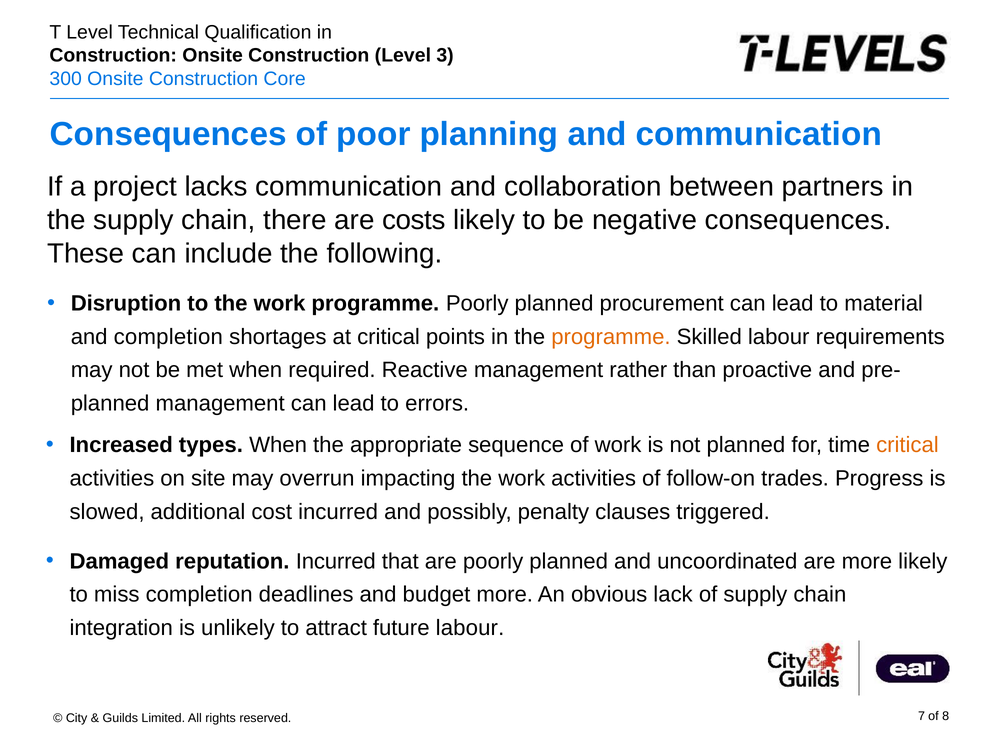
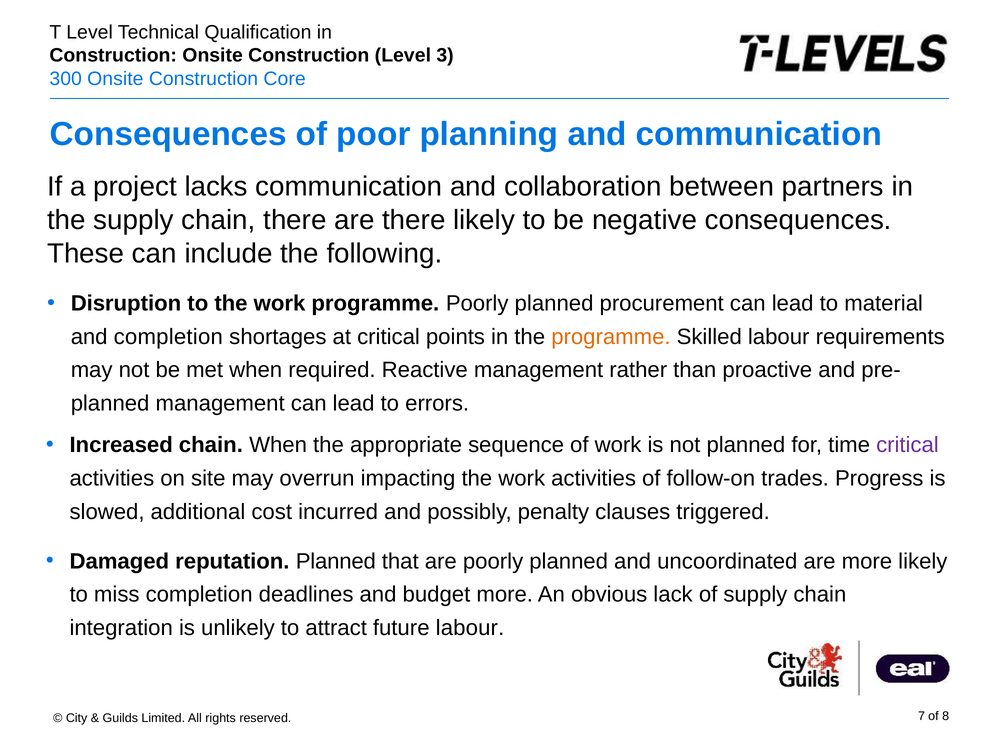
are costs: costs -> there
Increased types: types -> chain
critical at (907, 445) colour: orange -> purple
reputation Incurred: Incurred -> Planned
